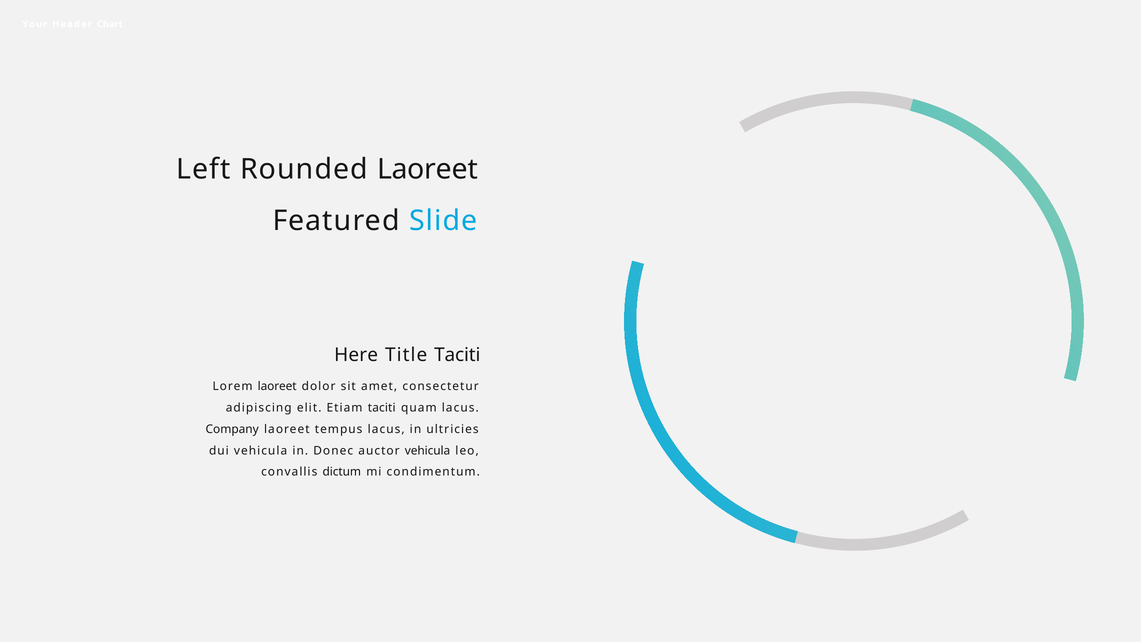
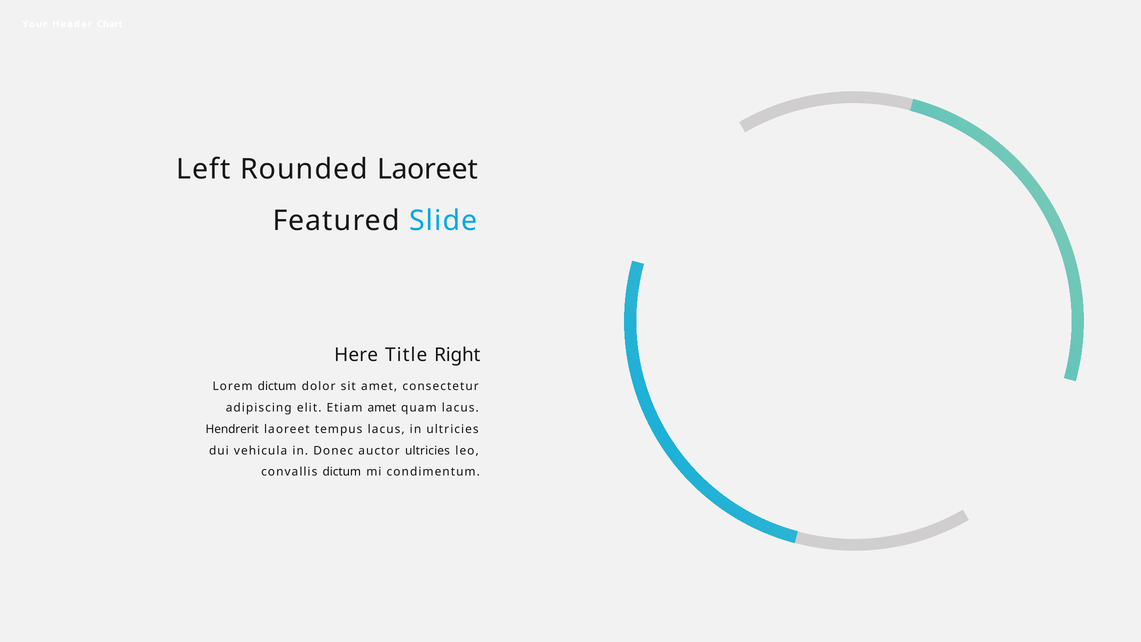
Title Taciti: Taciti -> Right
Lorem laoreet: laoreet -> dictum
Etiam taciti: taciti -> amet
Company: Company -> Hendrerit
auctor vehicula: vehicula -> ultricies
